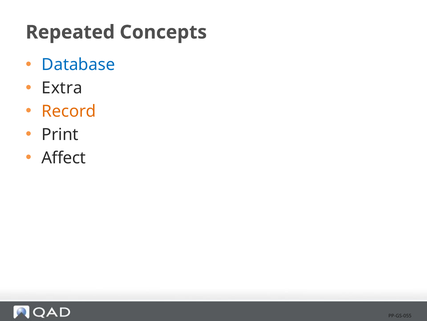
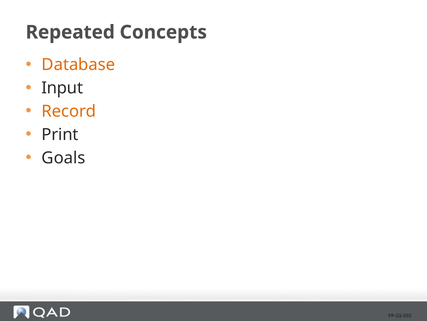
Database colour: blue -> orange
Extra: Extra -> Input
Affect: Affect -> Goals
